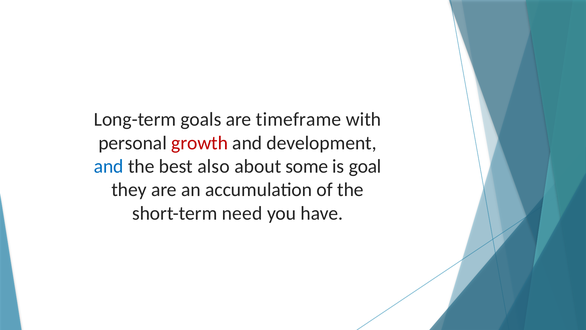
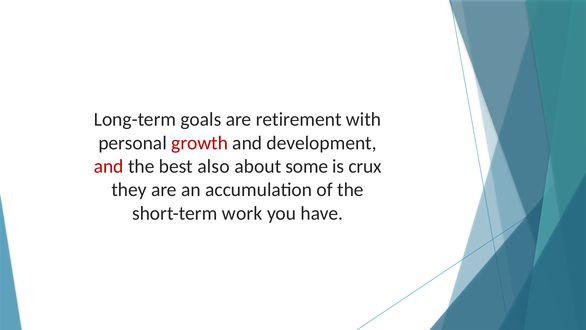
timeframe: timeframe -> retirement
and at (109, 166) colour: blue -> red
goal: goal -> crux
need: need -> work
